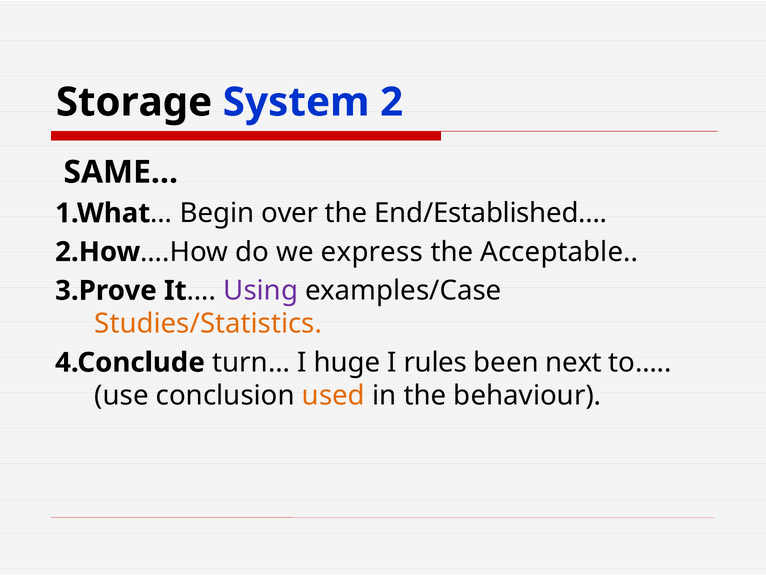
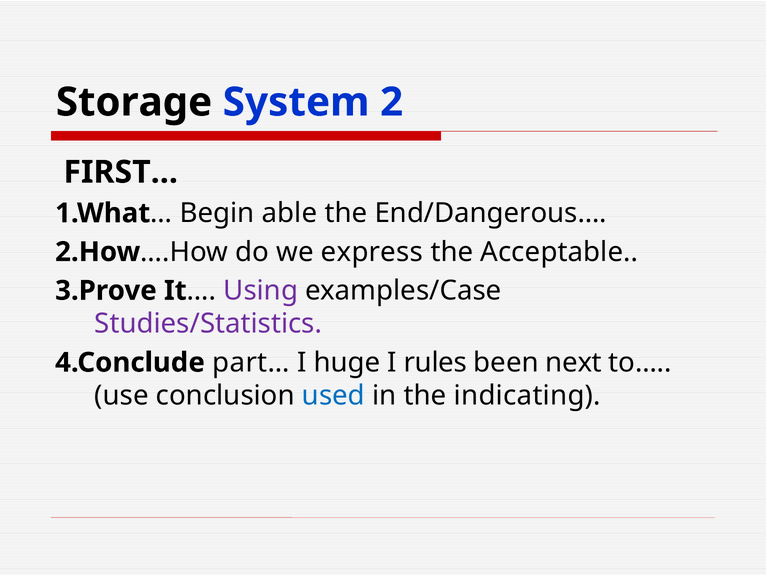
SAME…: SAME… -> FIRST…
over: over -> able
End/Established…: End/Established… -> End/Dangerous…
Studies/Statistics colour: orange -> purple
turn…: turn… -> part…
used colour: orange -> blue
behaviour: behaviour -> indicating
